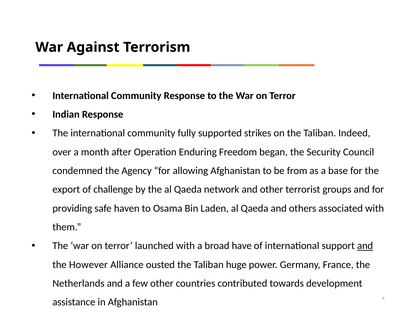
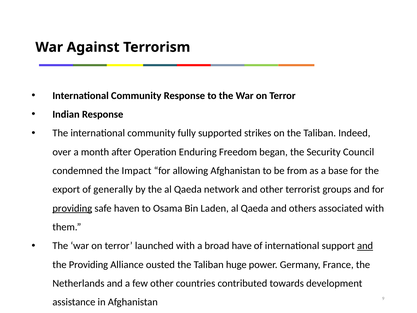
Agency: Agency -> Impact
challenge: challenge -> generally
providing at (72, 208) underline: none -> present
the However: However -> Providing
